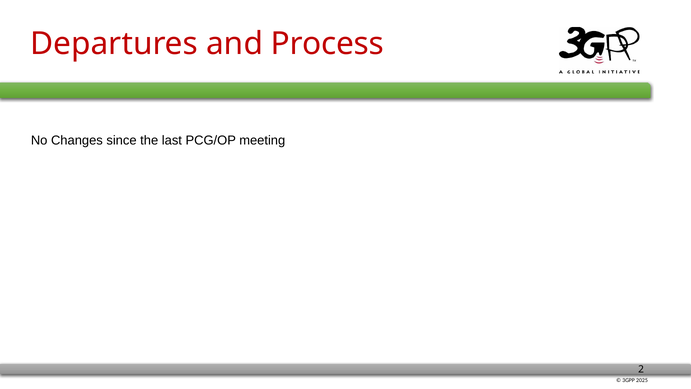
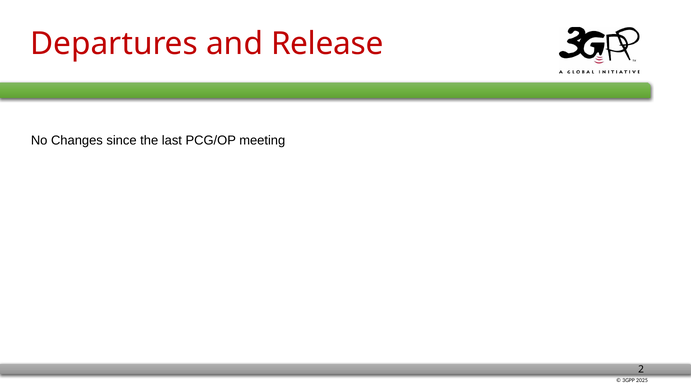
Process: Process -> Release
